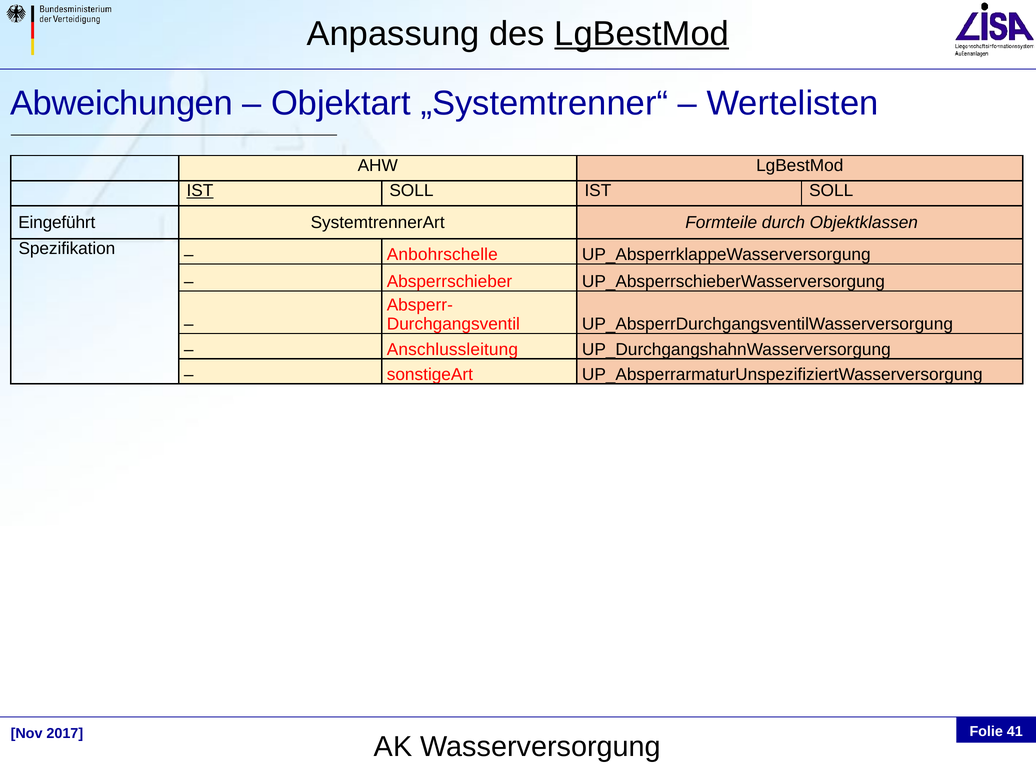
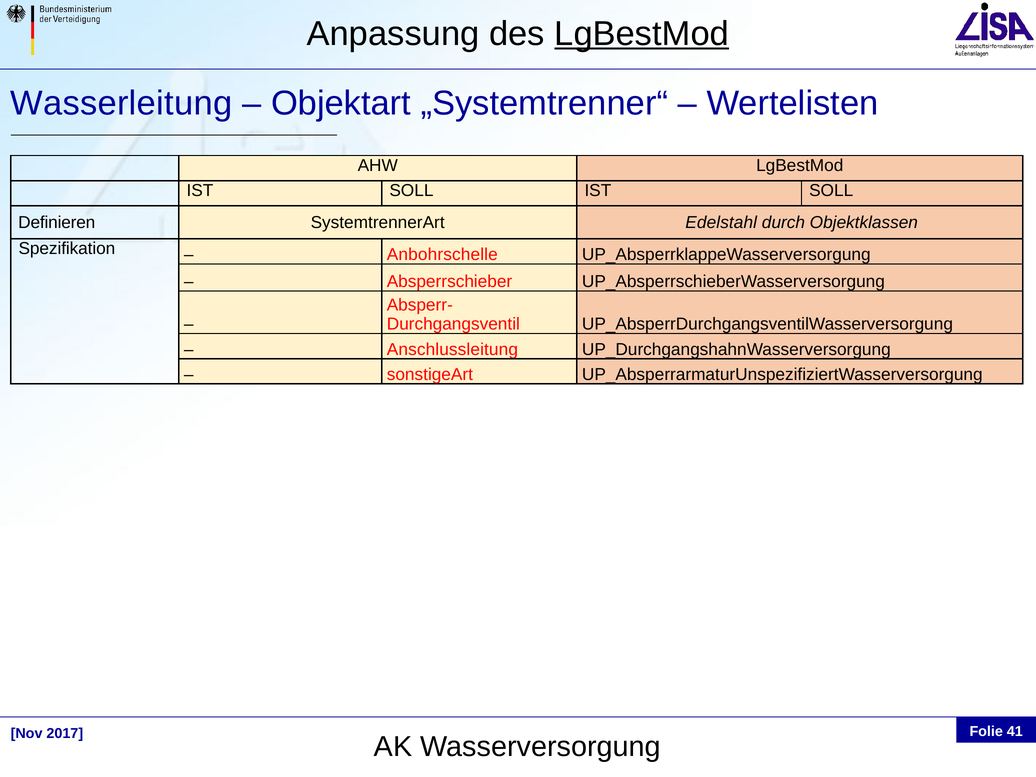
Abweichungen: Abweichungen -> Wasserleitung
IST at (200, 191) underline: present -> none
Eingeführt: Eingeführt -> Definieren
Formteile: Formteile -> Edelstahl
